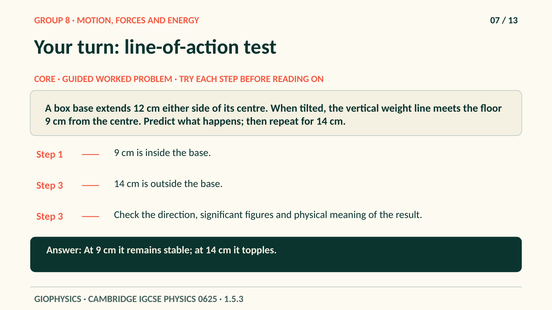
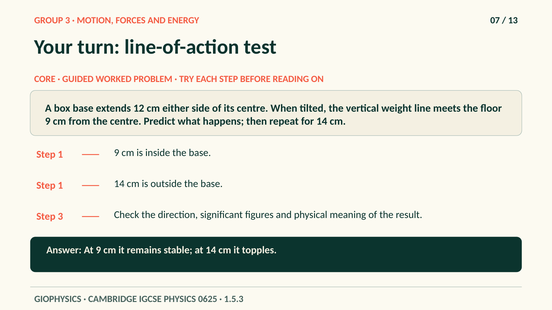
GROUP 8: 8 -> 3
3 at (60, 186): 3 -> 1
